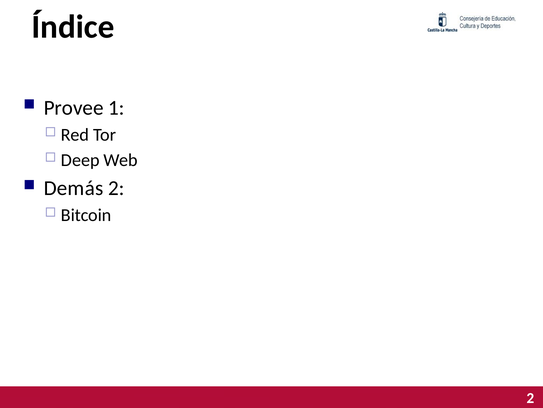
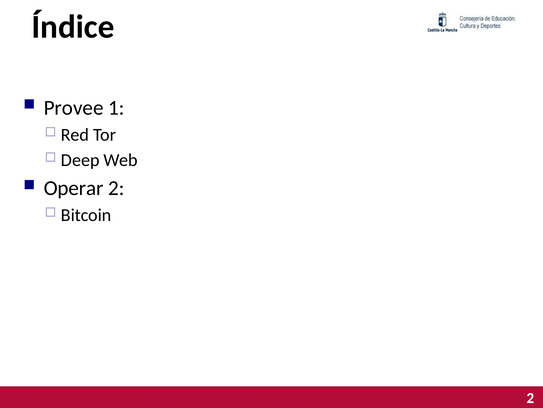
Demás: Demás -> Operar
